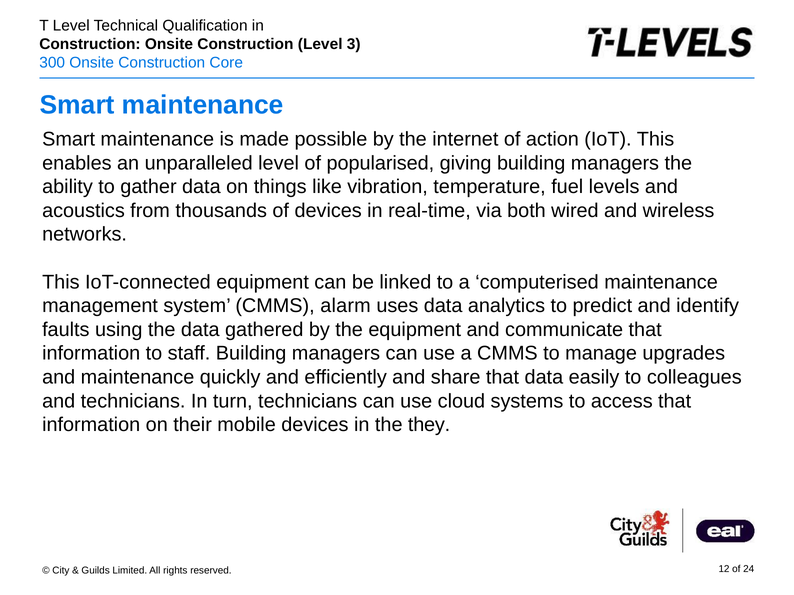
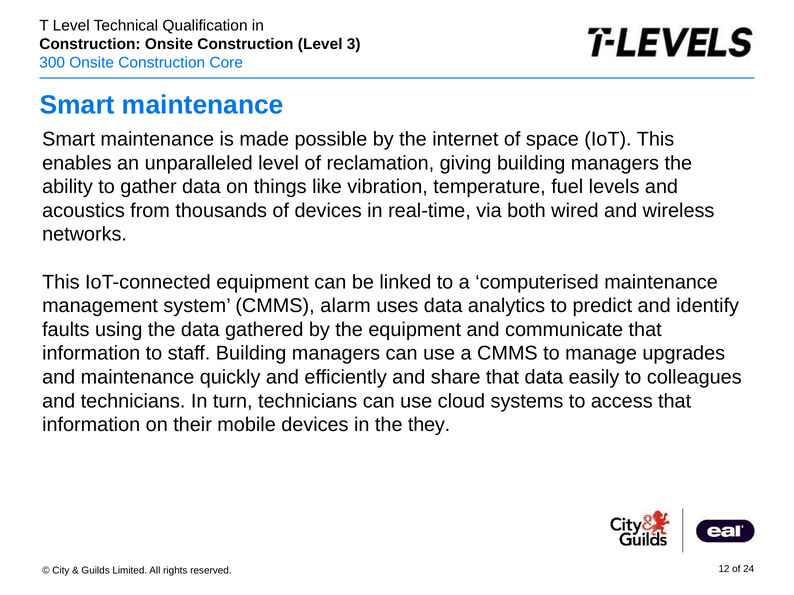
action: action -> space
popularised: popularised -> reclamation
